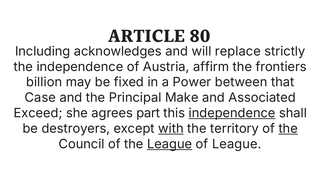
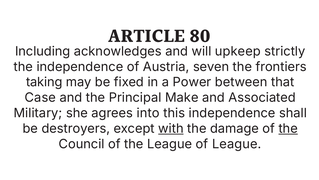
replace: replace -> upkeep
affirm: affirm -> seven
billion: billion -> taking
Exceed: Exceed -> Military
part: part -> into
independence at (232, 113) underline: present -> none
territory: territory -> damage
League at (170, 144) underline: present -> none
